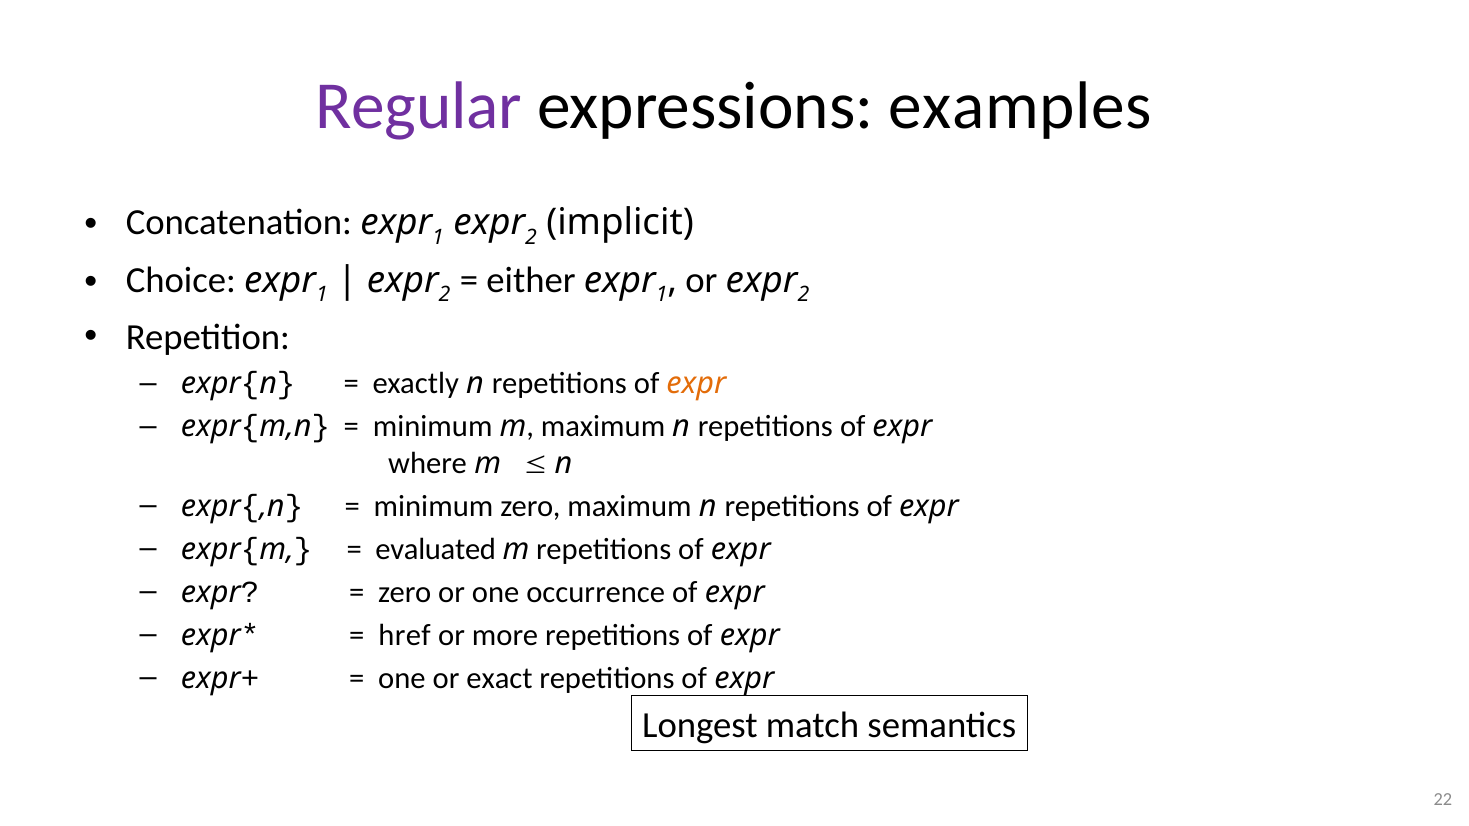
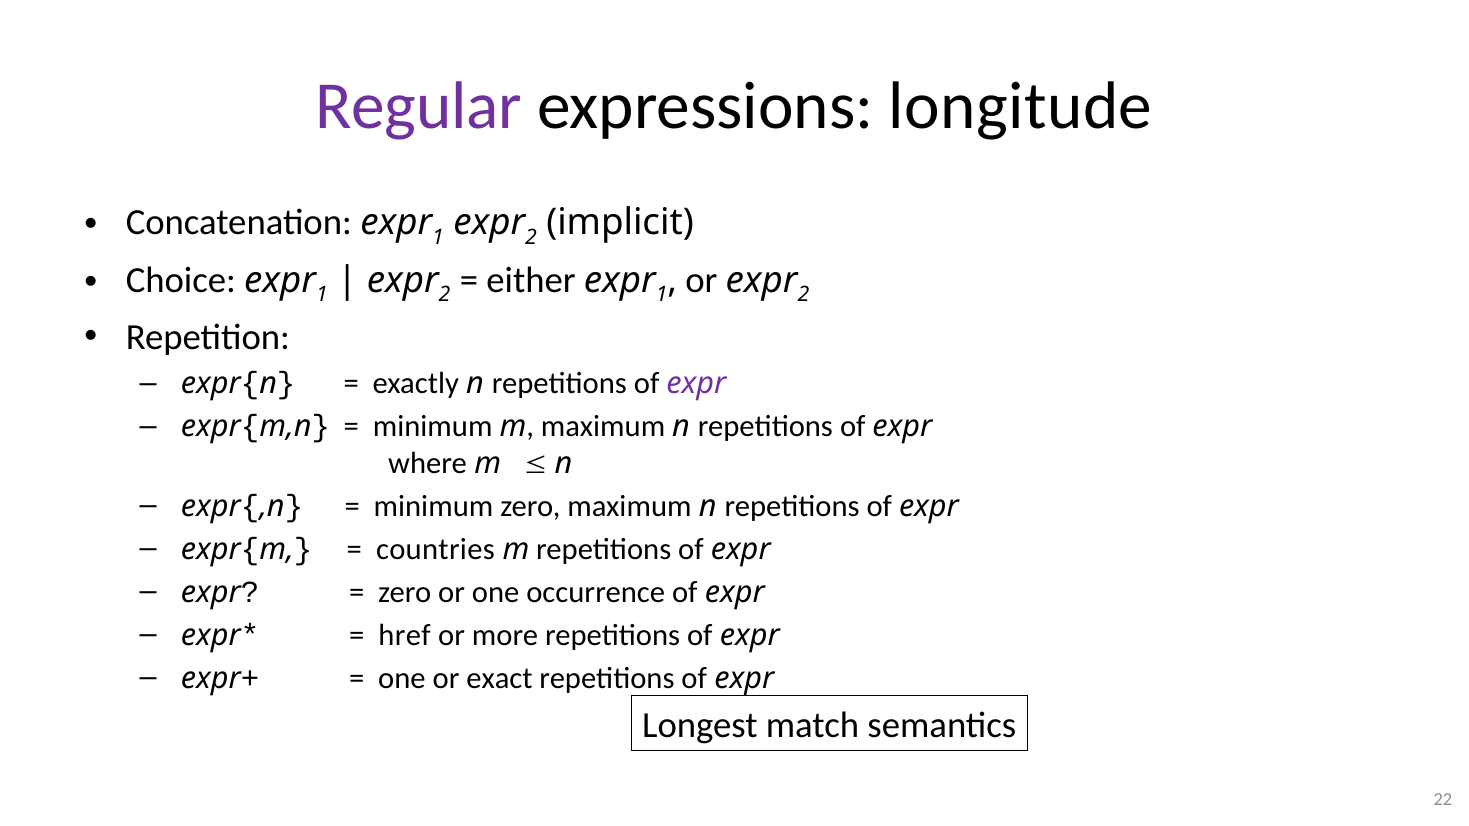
examples: examples -> longitude
expr at (696, 384) colour: orange -> purple
evaluated: evaluated -> countries
